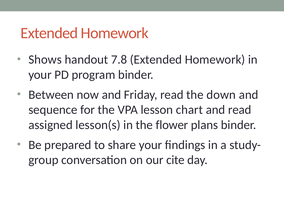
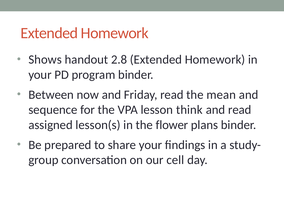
7.8: 7.8 -> 2.8
down: down -> mean
chart: chart -> think
cite: cite -> cell
